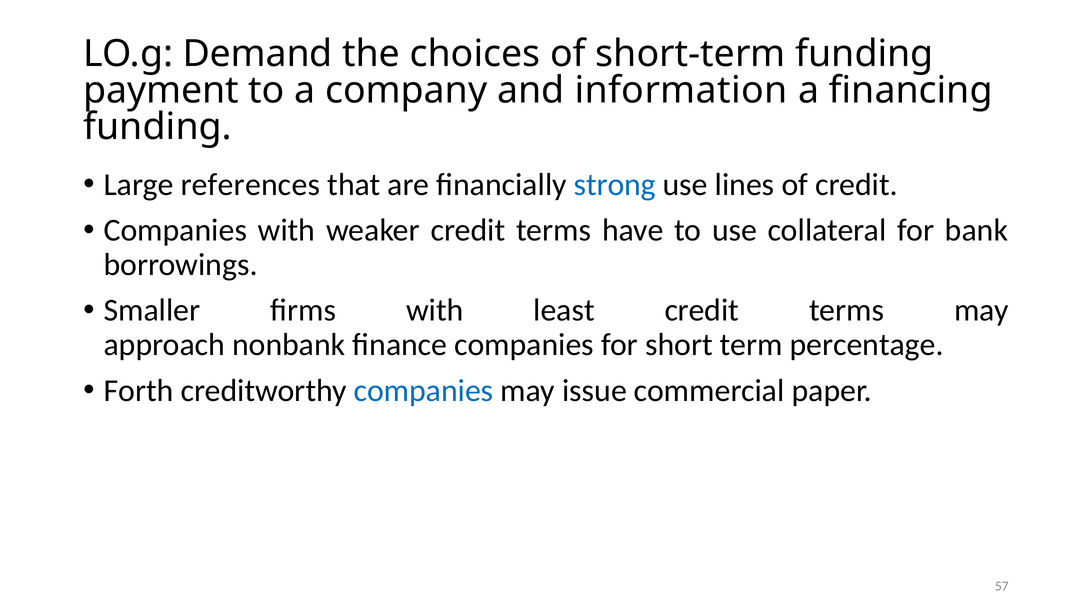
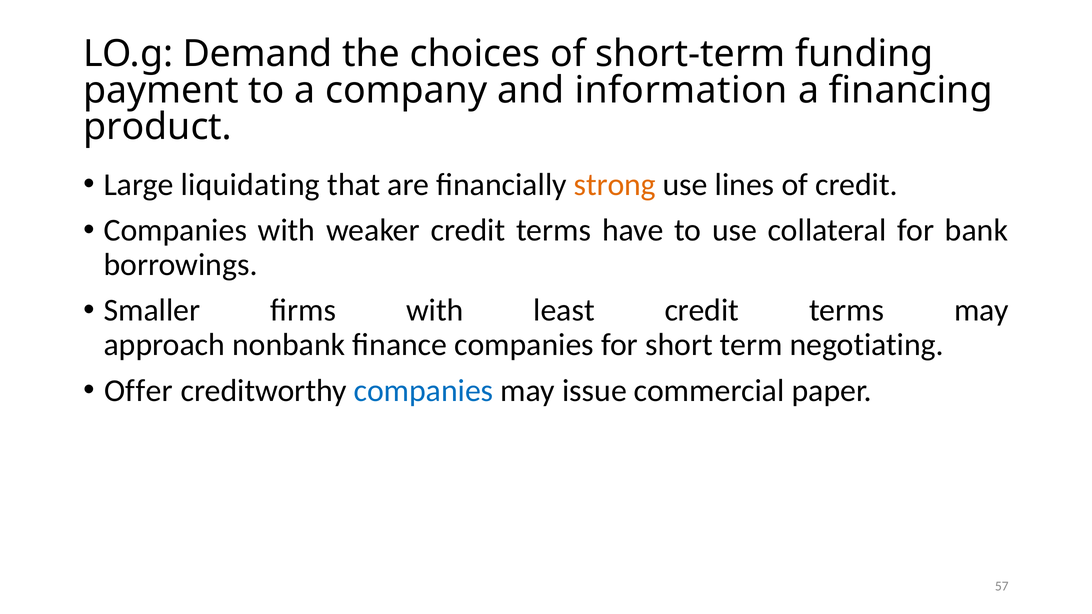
funding at (158, 127): funding -> product
references: references -> liquidating
strong colour: blue -> orange
percentage: percentage -> negotiating
Forth: Forth -> Offer
